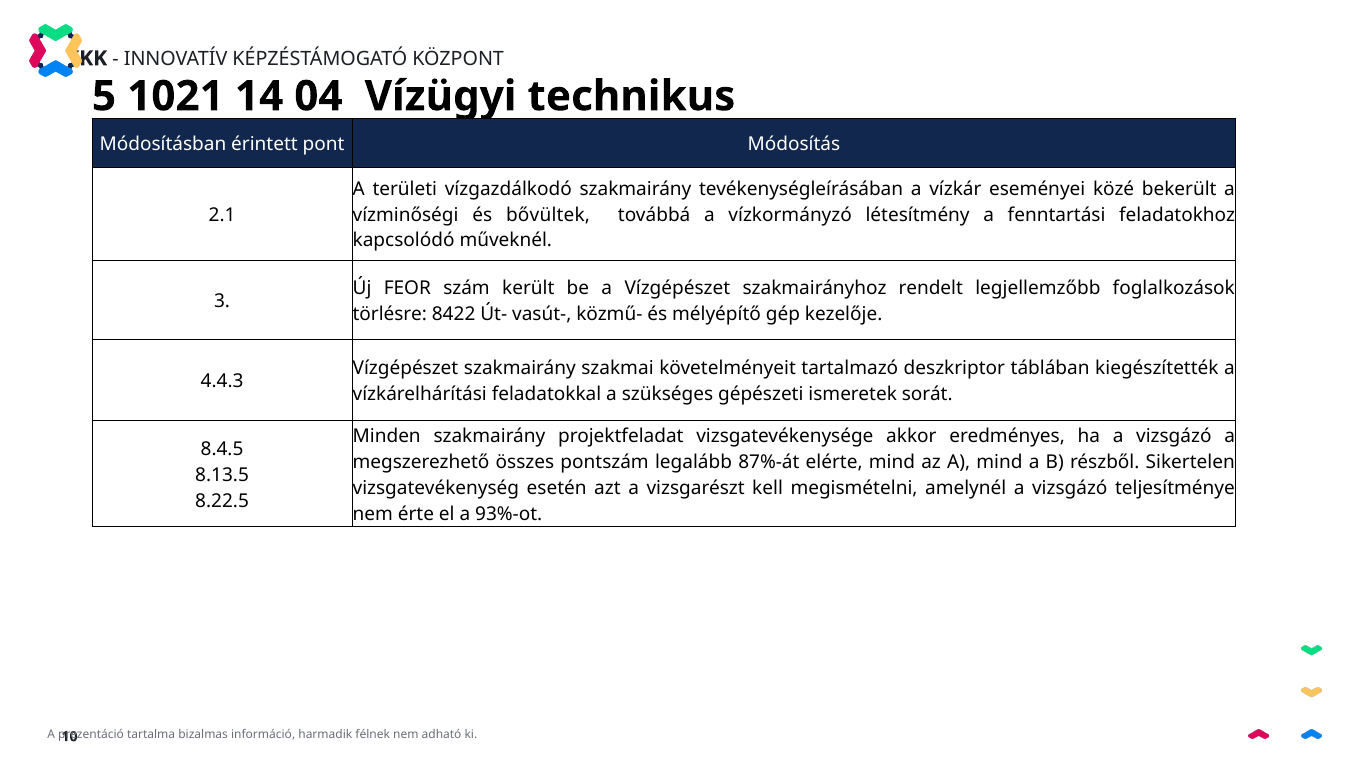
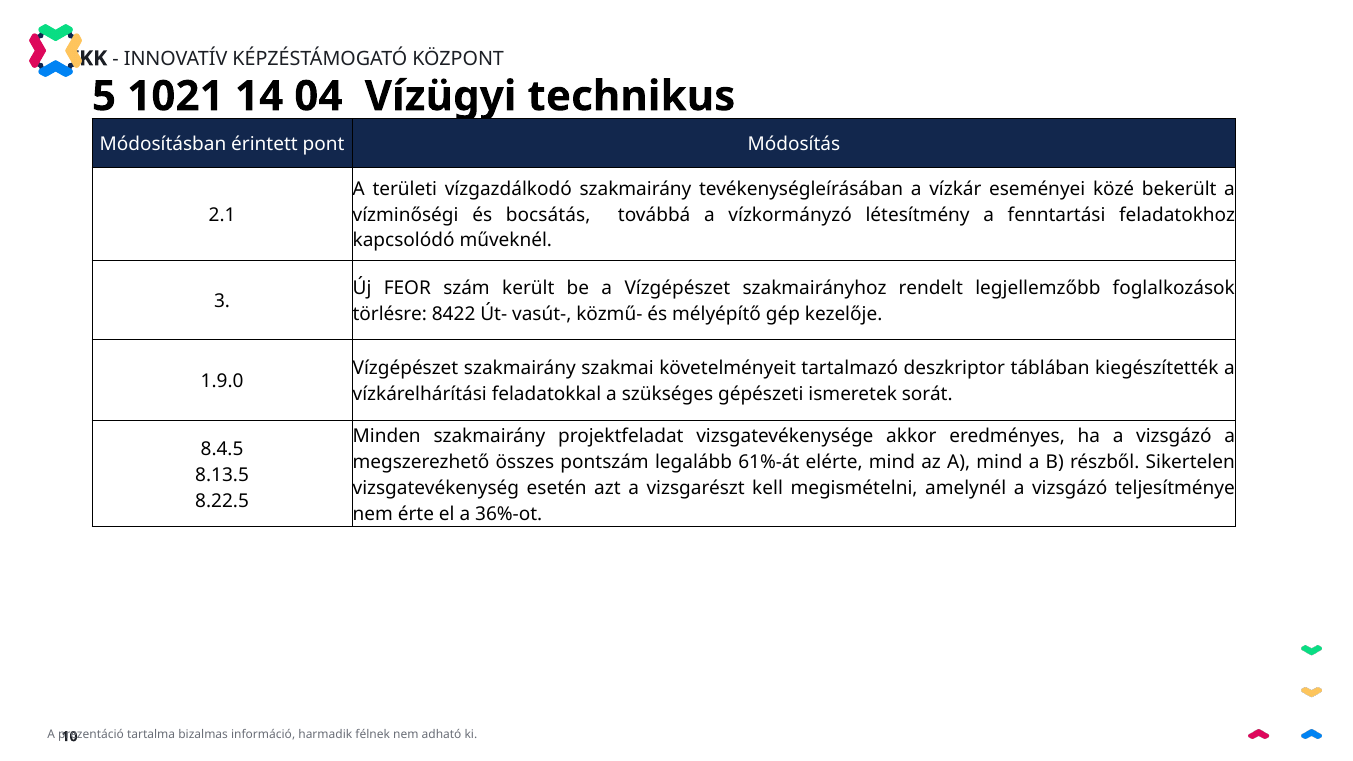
bővültek: bővültek -> bocsátás
4.4.3: 4.4.3 -> 1.9.0
87%-át: 87%-át -> 61%-át
93%-ot: 93%-ot -> 36%-ot
